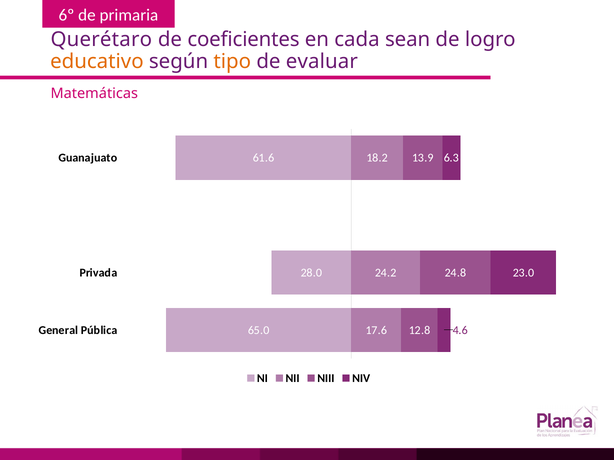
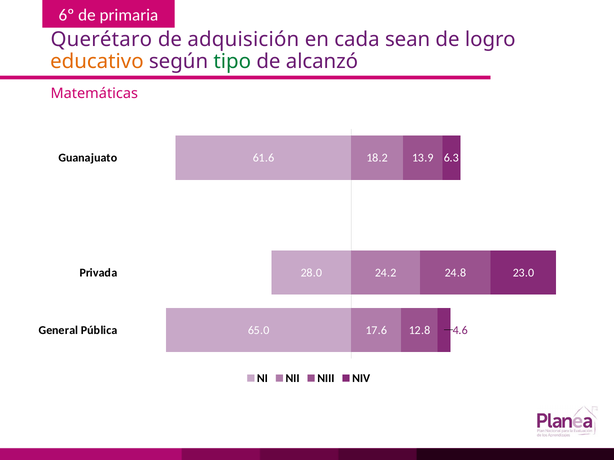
coeficientes: coeficientes -> adquisición
tipo colour: orange -> green
evaluar: evaluar -> alcanzó
